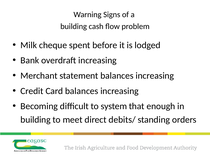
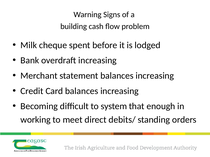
building at (36, 120): building -> working
